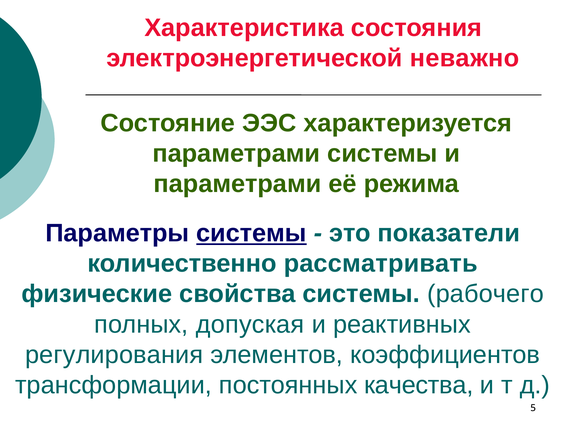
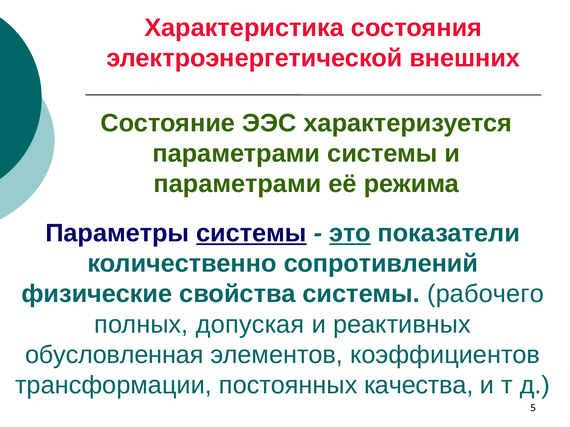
неважно: неважно -> внешних
это underline: none -> present
рассматривать: рассматривать -> сопротивлений
регулирования: регулирования -> обусловленная
